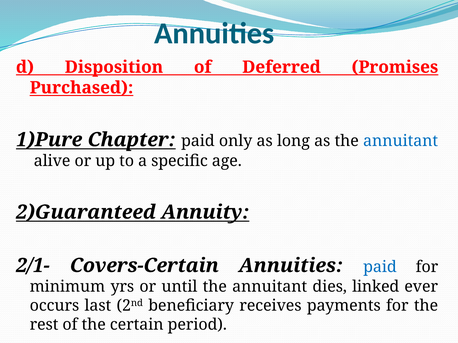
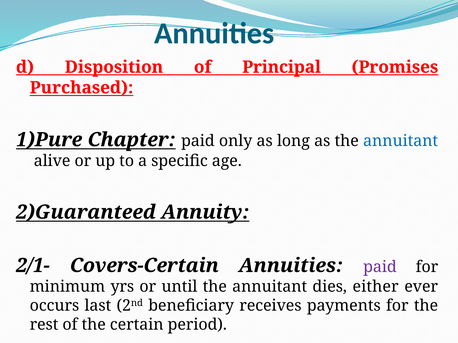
Deferred: Deferred -> Principal
paid at (380, 267) colour: blue -> purple
linked: linked -> either
